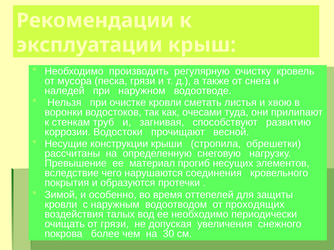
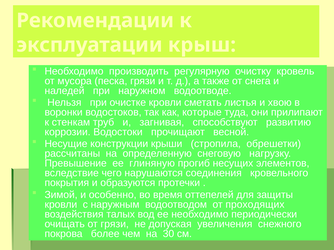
очесами: очесами -> которые
материал: материал -> глиняную
